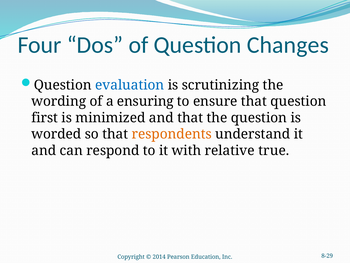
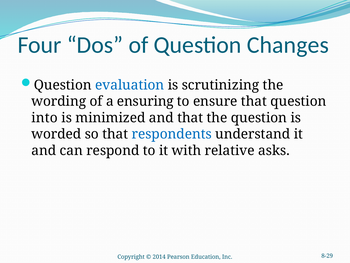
first: first -> into
respondents colour: orange -> blue
true: true -> asks
